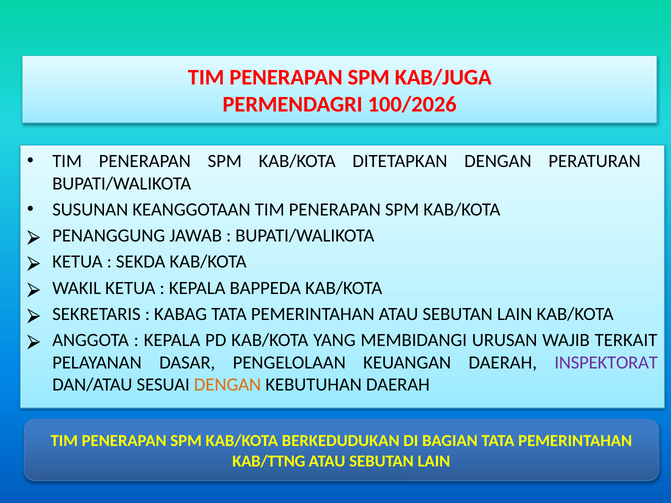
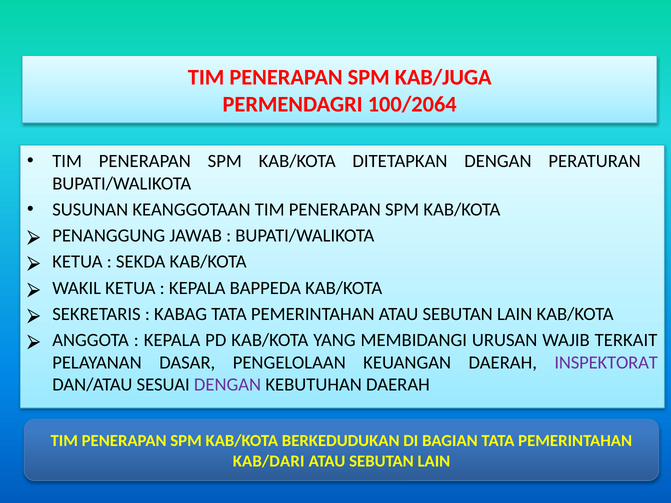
100/2026: 100/2026 -> 100/2064
DENGAN at (228, 385) colour: orange -> purple
KAB/TTNG: KAB/TTNG -> KAB/DARI
